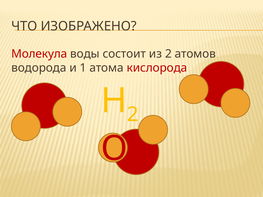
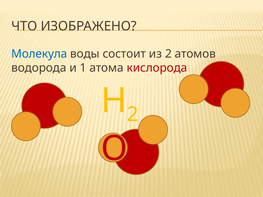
Молекула colour: red -> blue
